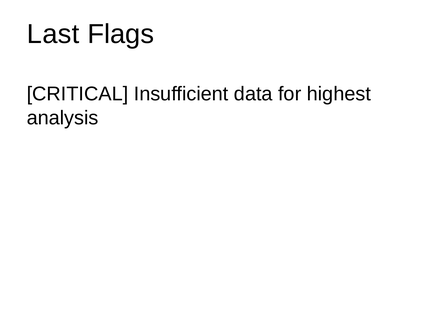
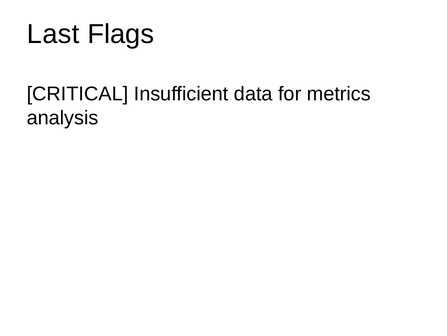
highest: highest -> metrics
